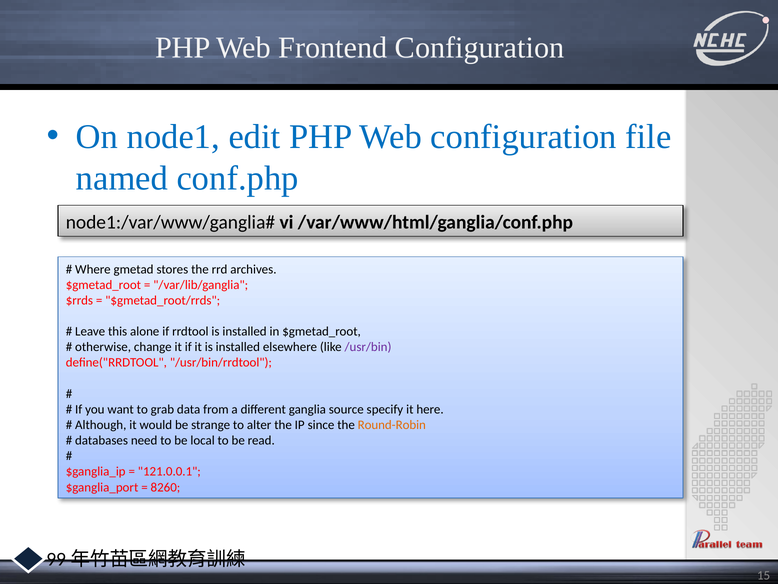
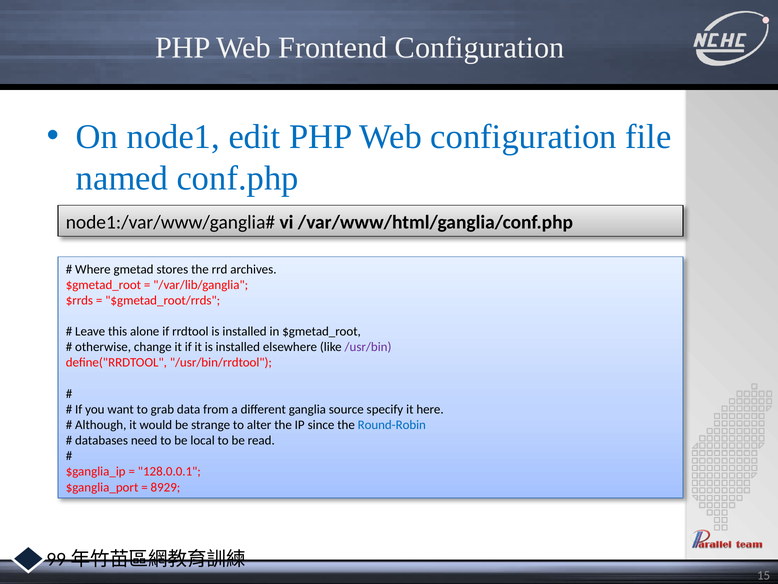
Round-Robin colour: orange -> blue
121.0.0.1: 121.0.0.1 -> 128.0.0.1
8260: 8260 -> 8929
